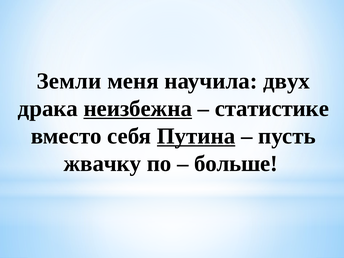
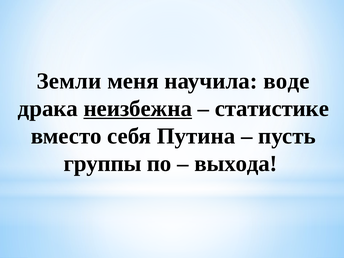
двух: двух -> воде
Путина underline: present -> none
жвачку: жвачку -> группы
больше: больше -> выхода
